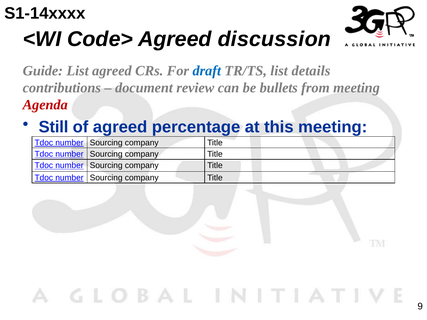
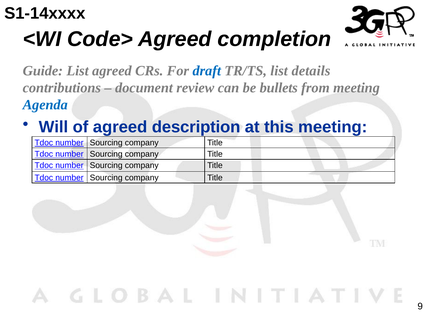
discussion: discussion -> completion
Agenda colour: red -> blue
Still: Still -> Will
percentage: percentage -> description
